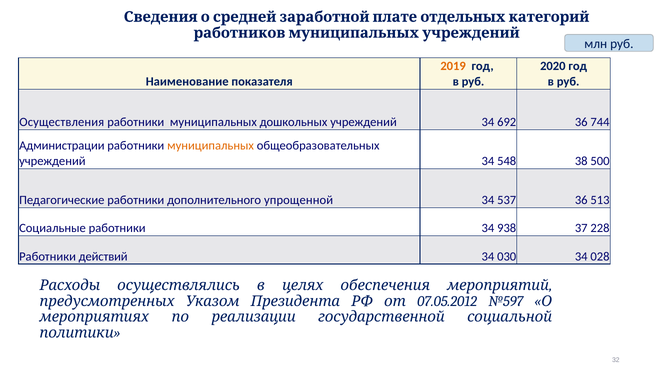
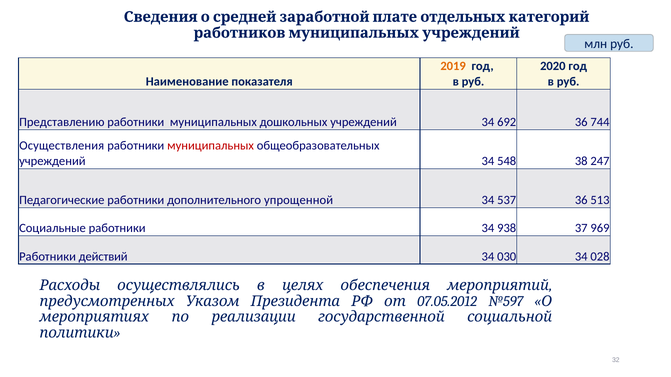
Осуществления: Осуществления -> Представлению
Администрации: Администрации -> Осуществления
муниципальных at (211, 146) colour: orange -> red
500: 500 -> 247
228: 228 -> 969
